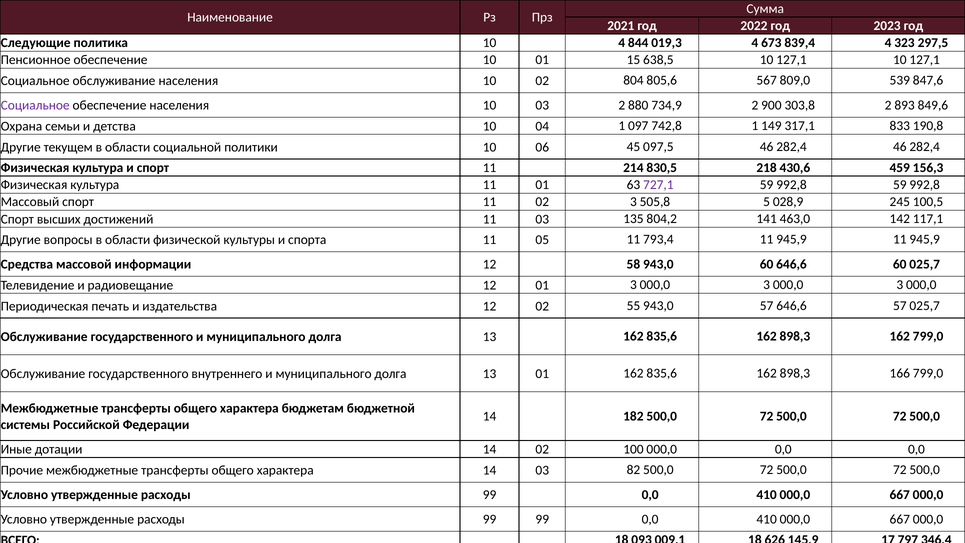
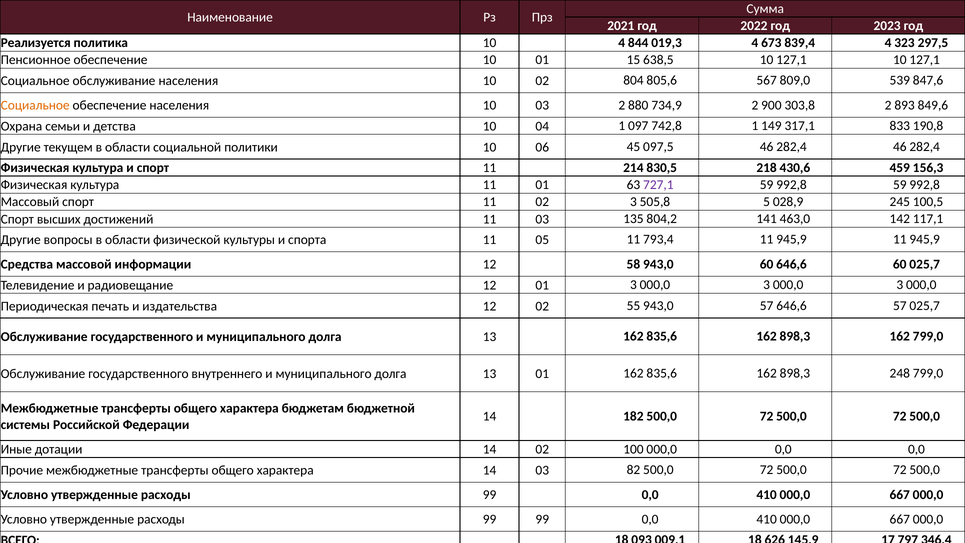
Следующие: Следующие -> Реализуется
Социальное at (35, 105) colour: purple -> orange
166: 166 -> 248
